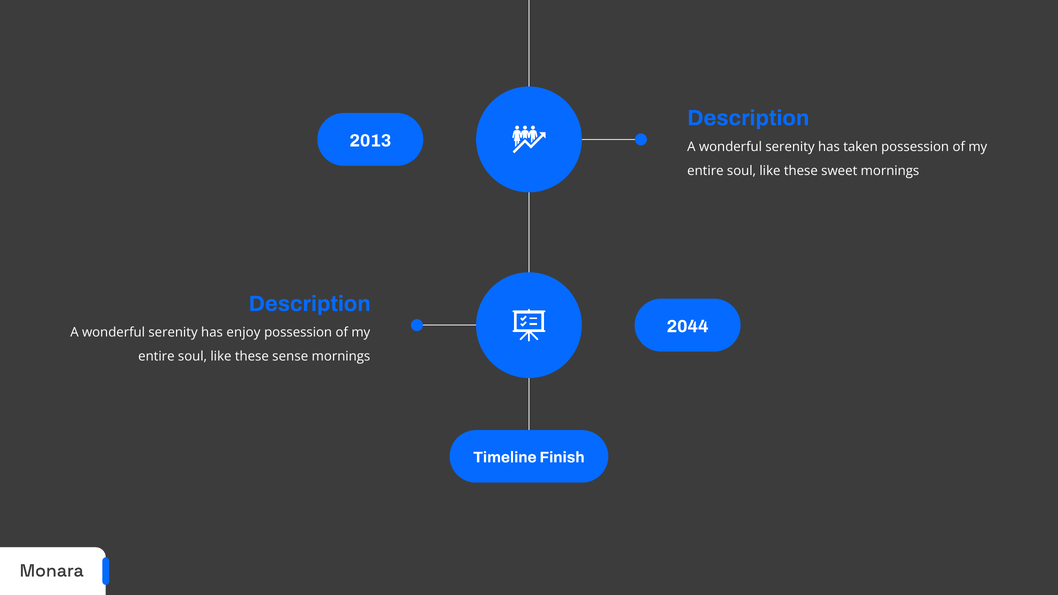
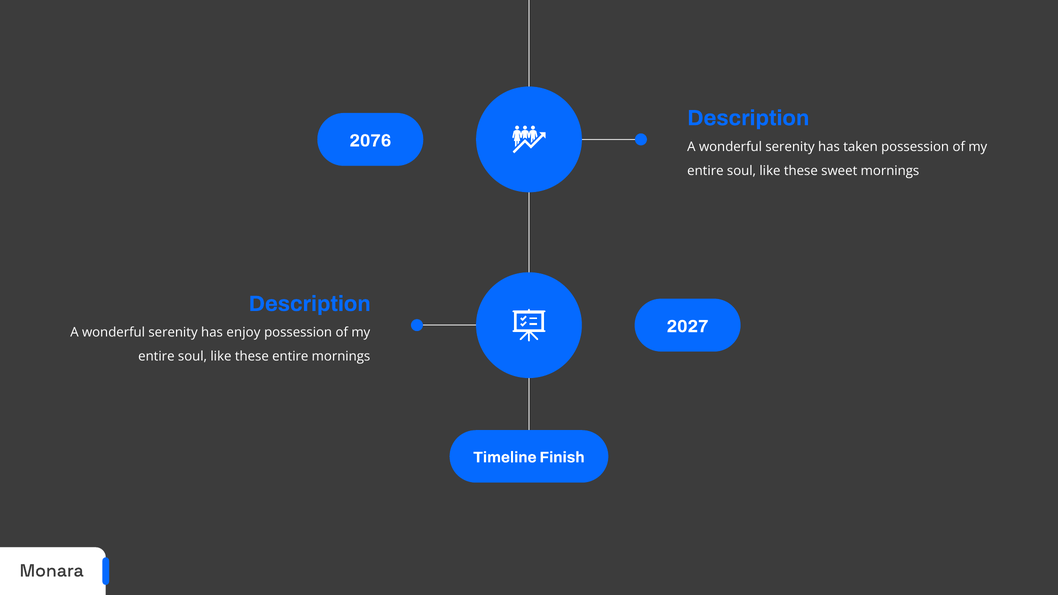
2013: 2013 -> 2076
2044: 2044 -> 2027
these sense: sense -> entire
